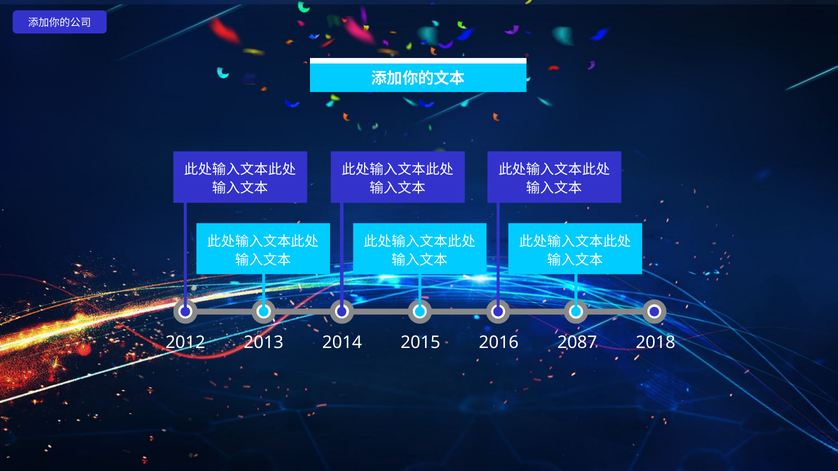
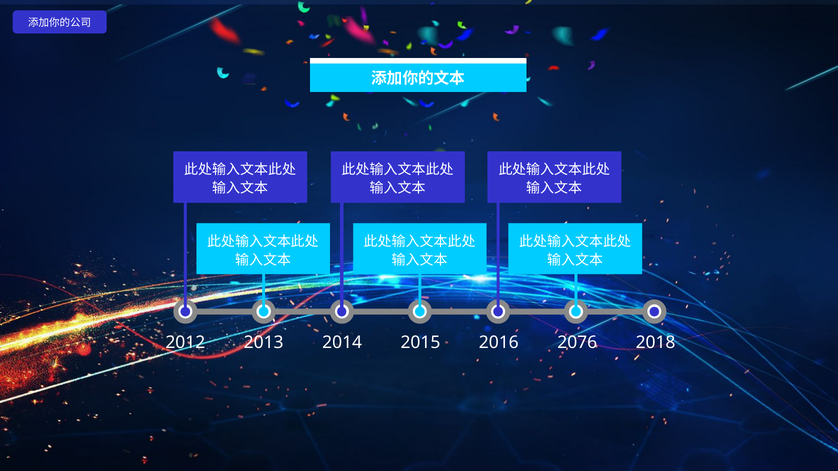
2087: 2087 -> 2076
